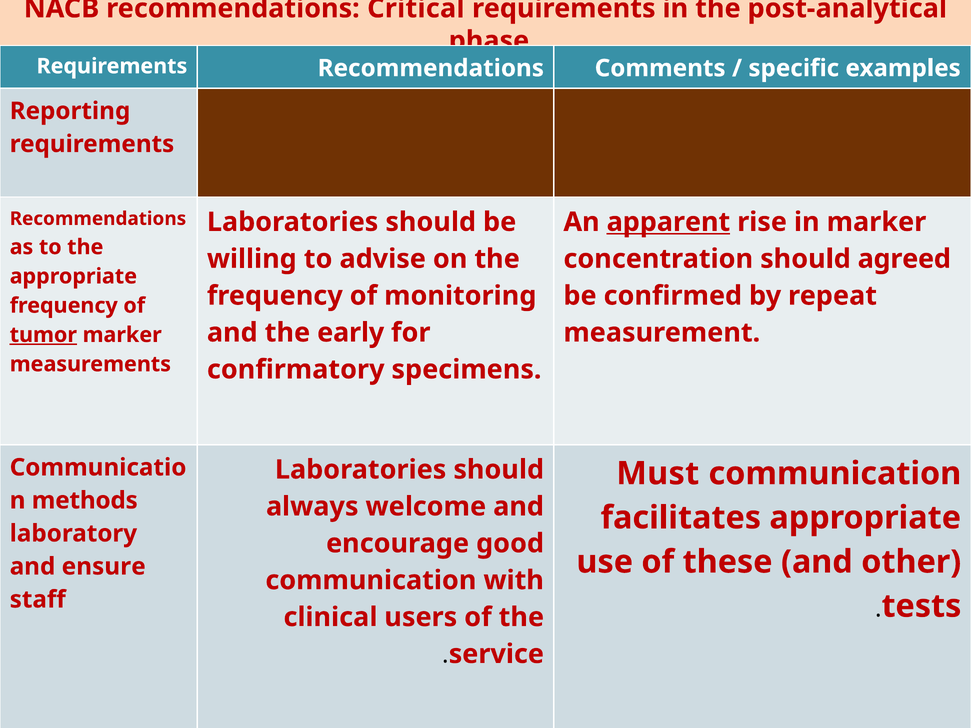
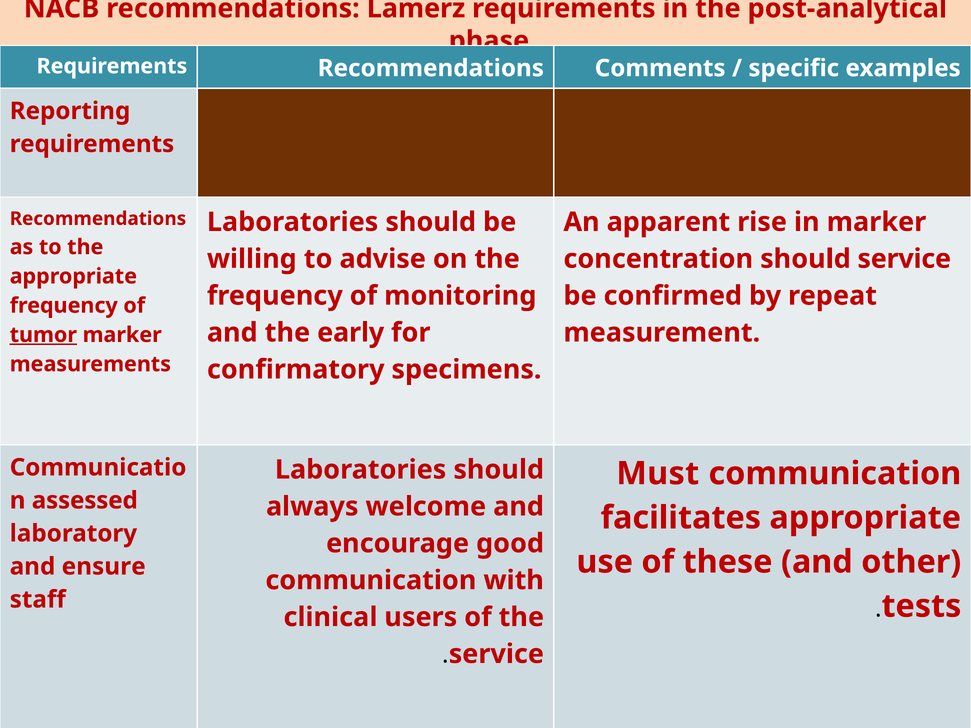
Critical: Critical -> Lamerz
apparent underline: present -> none
should agreed: agreed -> service
methods: methods -> assessed
